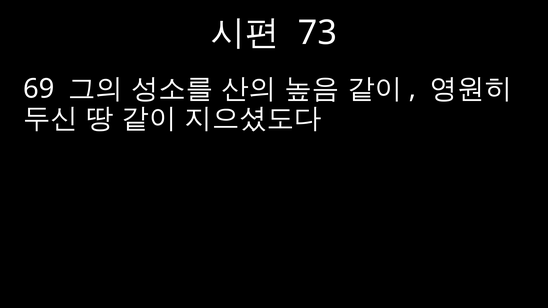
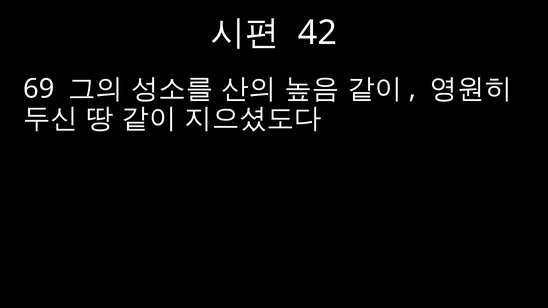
73: 73 -> 42
